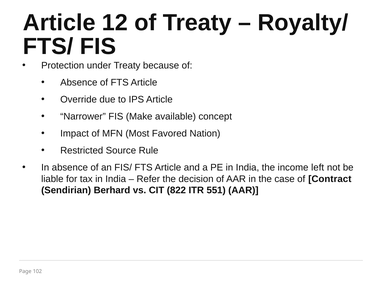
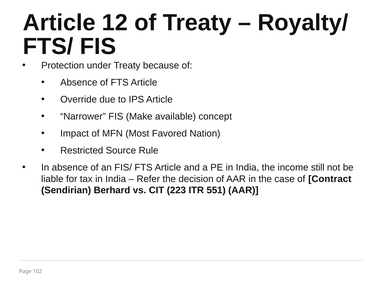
left: left -> still
822: 822 -> 223
